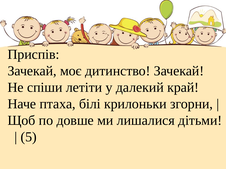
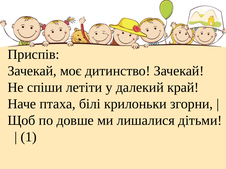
5: 5 -> 1
